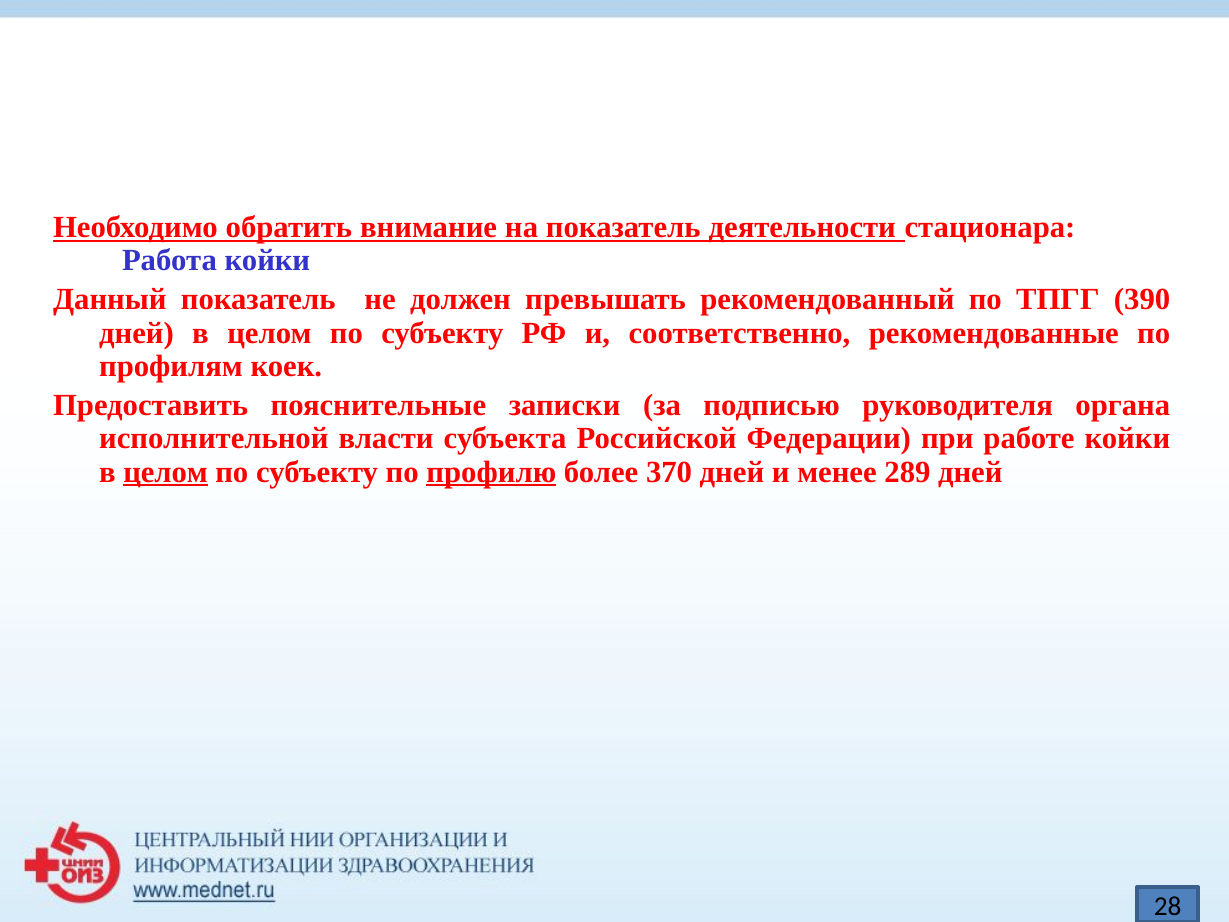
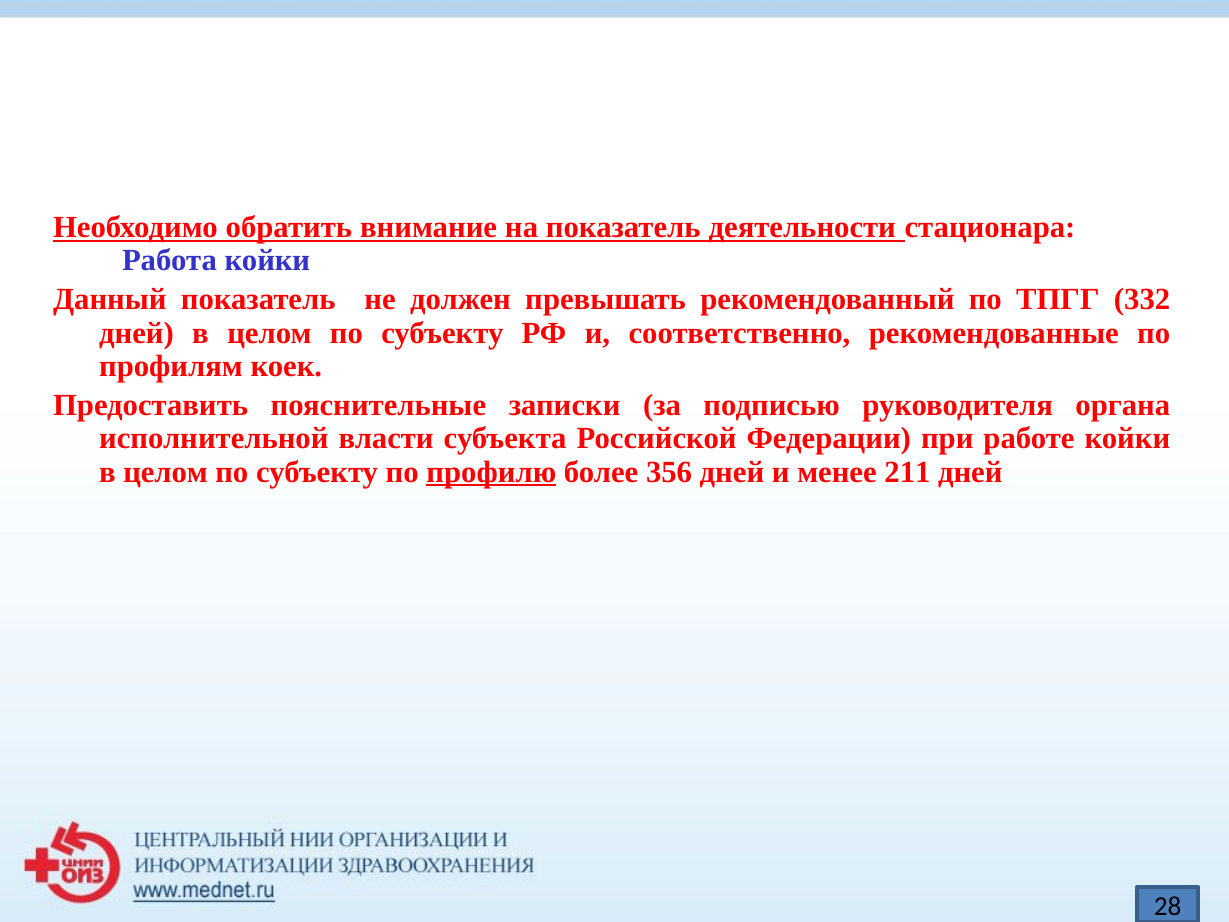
390: 390 -> 332
целом at (166, 472) underline: present -> none
370: 370 -> 356
289: 289 -> 211
